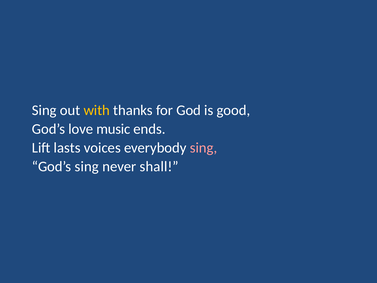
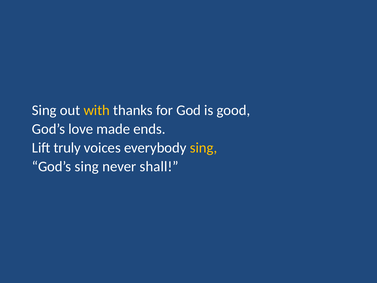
music: music -> made
lasts: lasts -> truly
sing at (203, 148) colour: pink -> yellow
